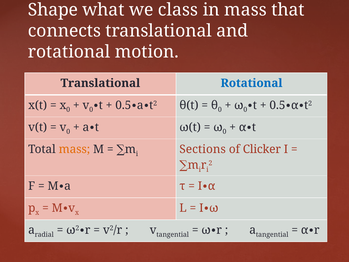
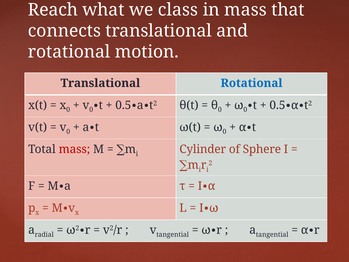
Shape: Shape -> Reach
Sections: Sections -> Cylinder
Clicker: Clicker -> Sphere
mass at (74, 149) colour: orange -> red
